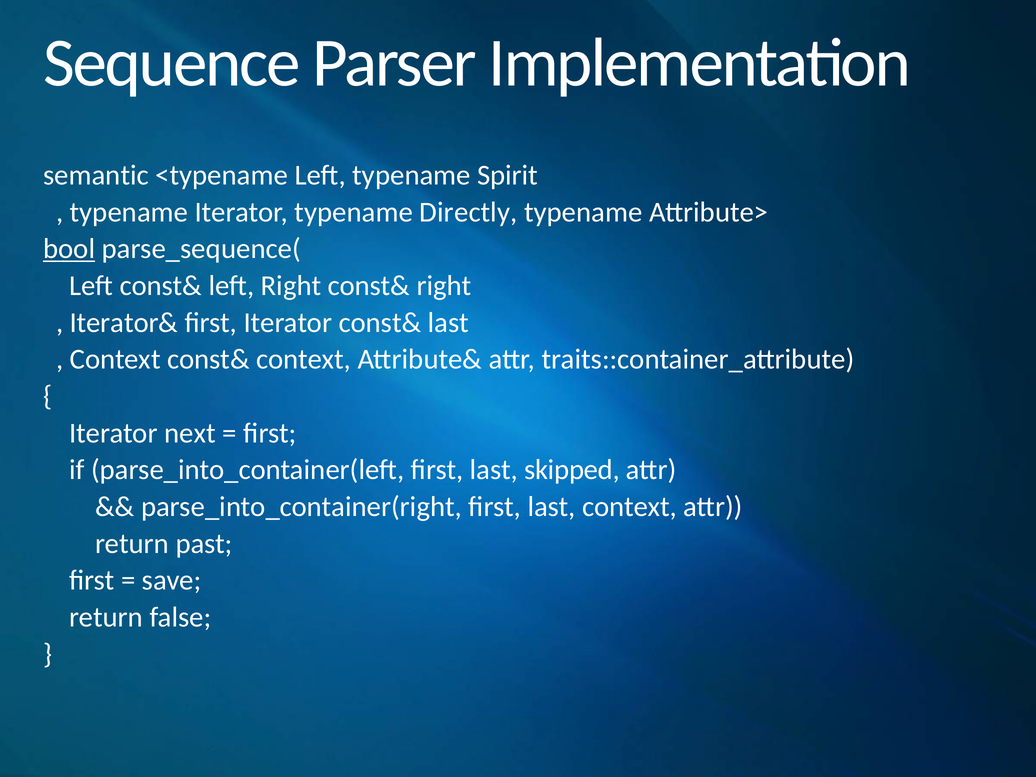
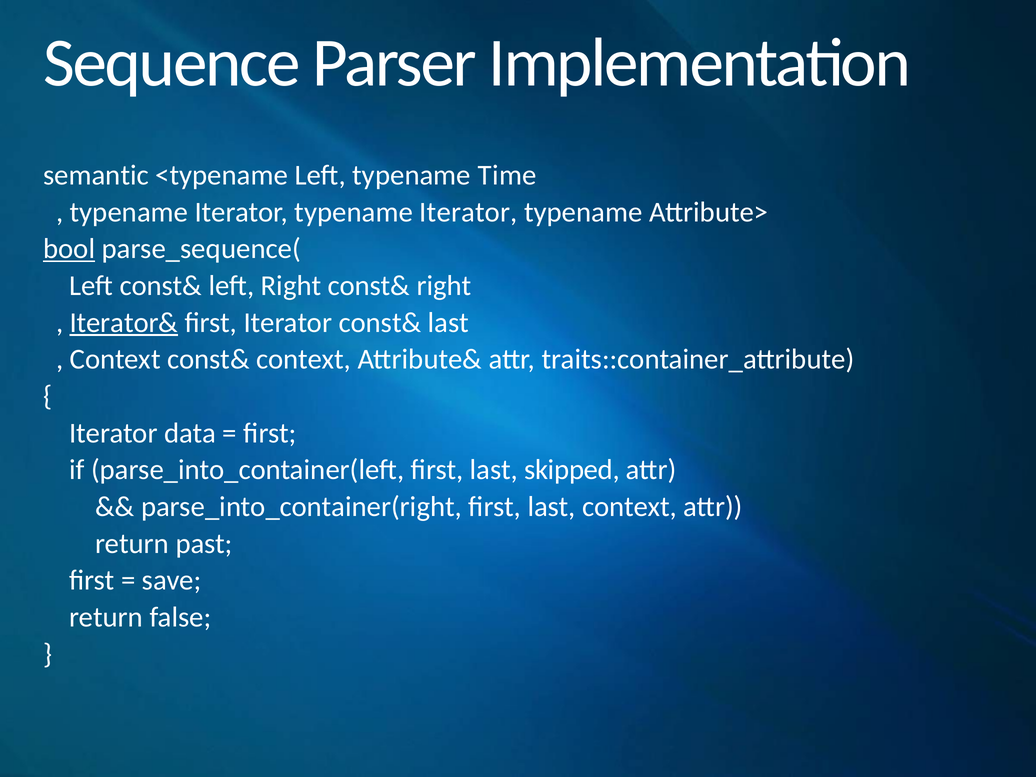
Spirit: Spirit -> Time
Iterator typename Directly: Directly -> Iterator
Iterator& underline: none -> present
next: next -> data
